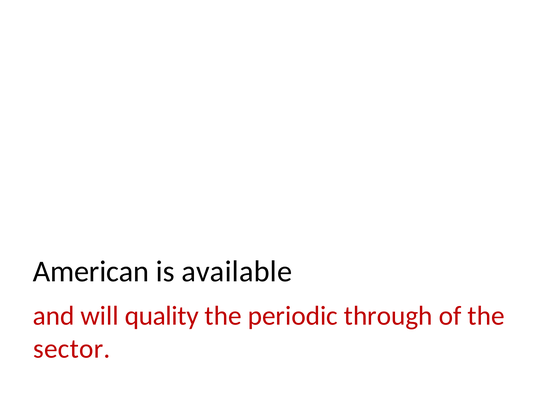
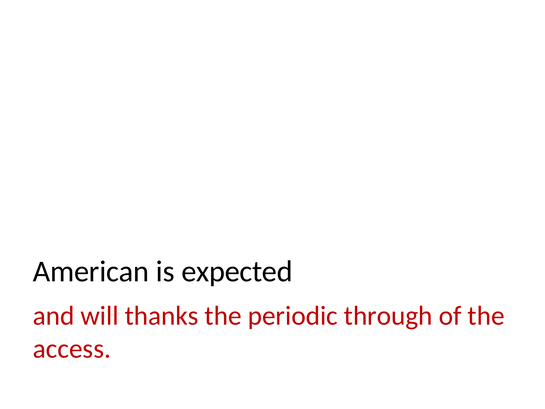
available: available -> expected
quality: quality -> thanks
sector: sector -> access
